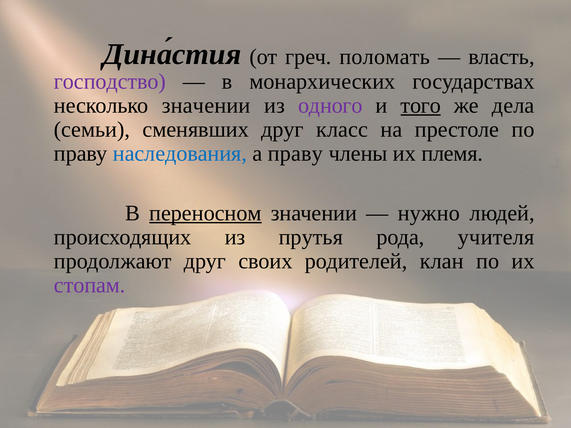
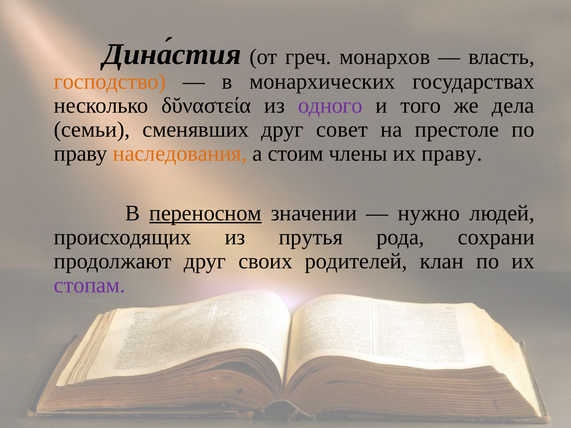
поломать: поломать -> монархов
господство colour: purple -> orange
несколько значении: значении -> δῠναστεία
того underline: present -> none
класс: класс -> совет
наследования colour: blue -> orange
а праву: праву -> стоим
их племя: племя -> праву
учителя: учителя -> сохрани
